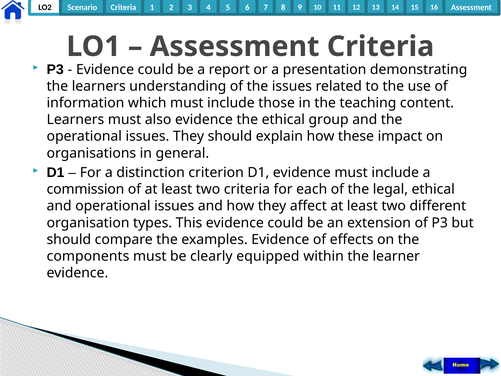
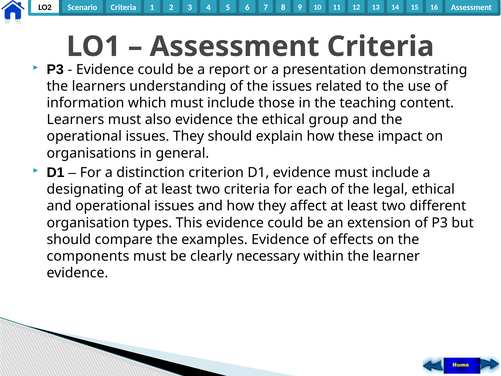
commission: commission -> designating
equipped: equipped -> necessary
